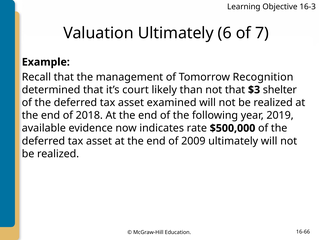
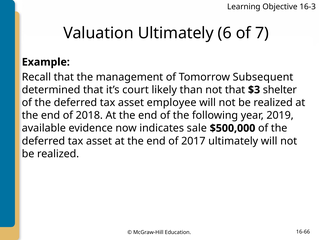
Recognition: Recognition -> Subsequent
examined: examined -> employee
rate: rate -> sale
2009: 2009 -> 2017
